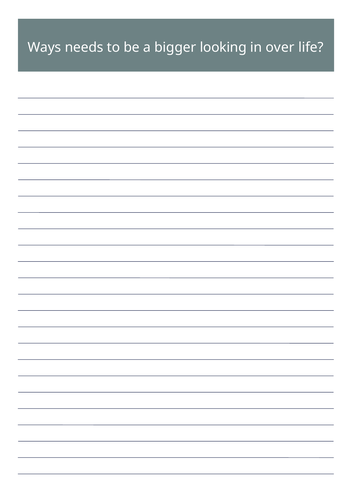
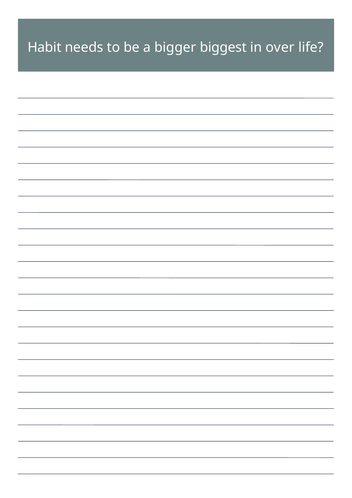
Ways: Ways -> Habit
looking: looking -> biggest
